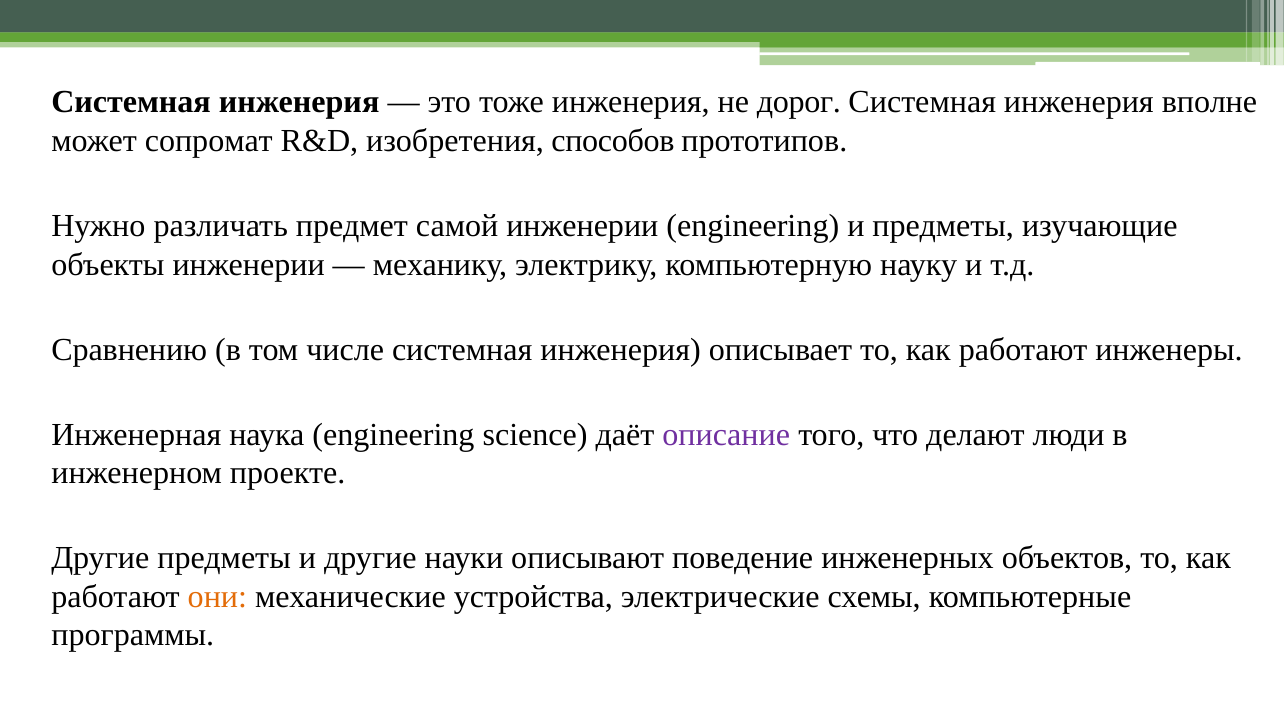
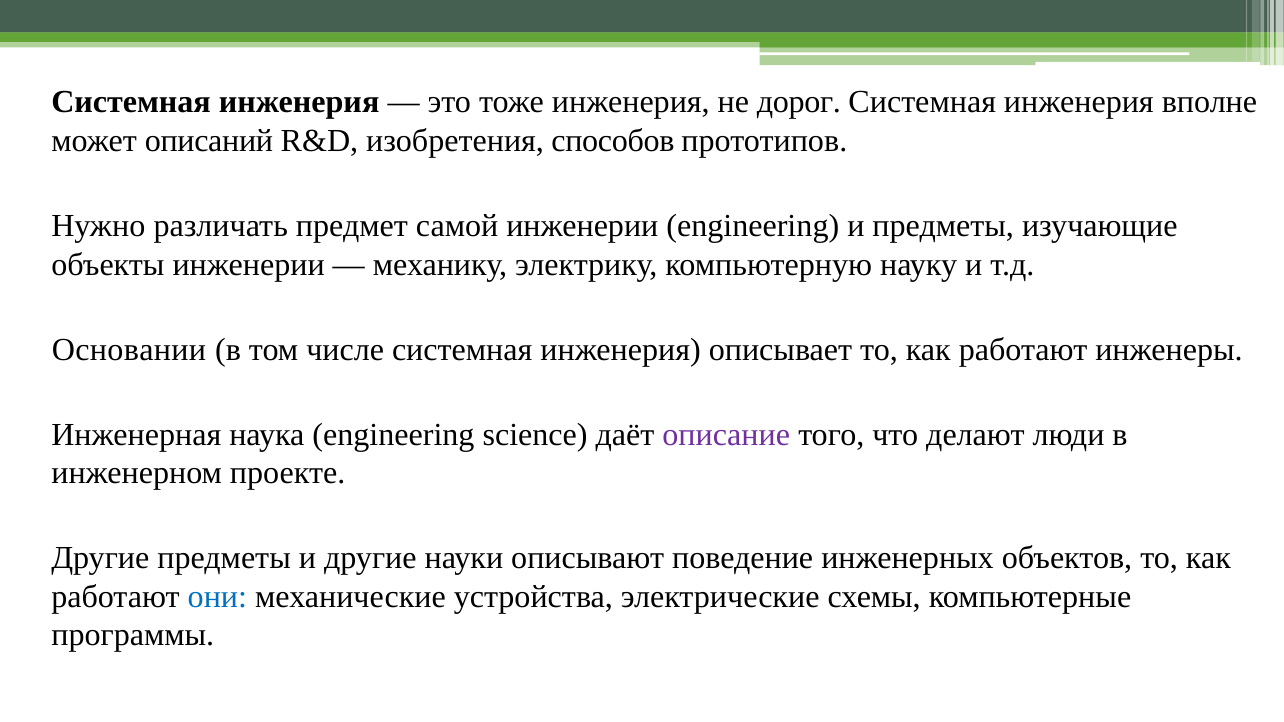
сопромат: сопромат -> описаний
Сравнению: Сравнению -> Основании
они colour: orange -> blue
